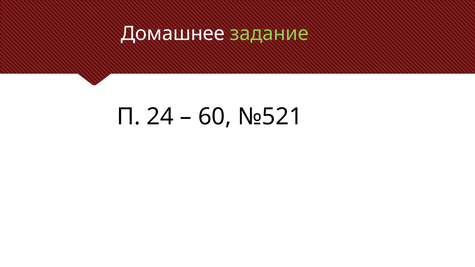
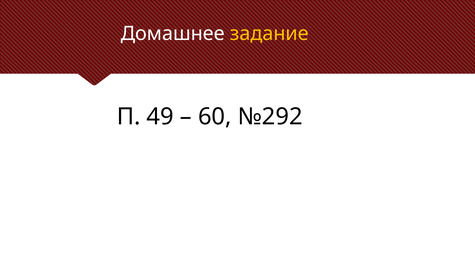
задание colour: light green -> yellow
24: 24 -> 49
№521: №521 -> №292
